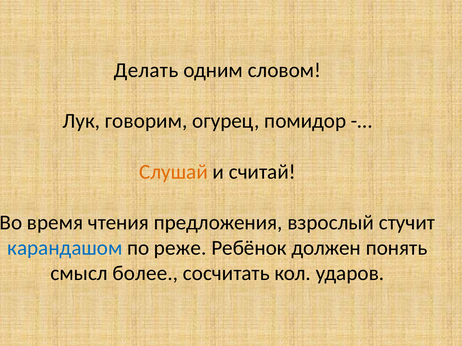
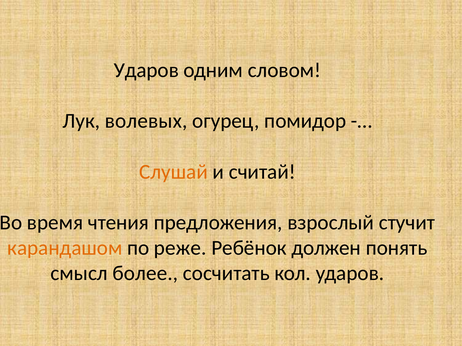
Делать at (146, 70): Делать -> Ударов
говорим: говорим -> волевых
карандашом colour: blue -> orange
